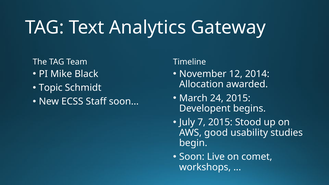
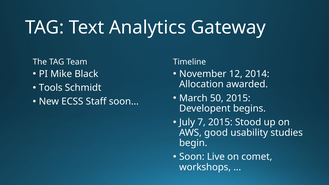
Topic: Topic -> Tools
24: 24 -> 50
